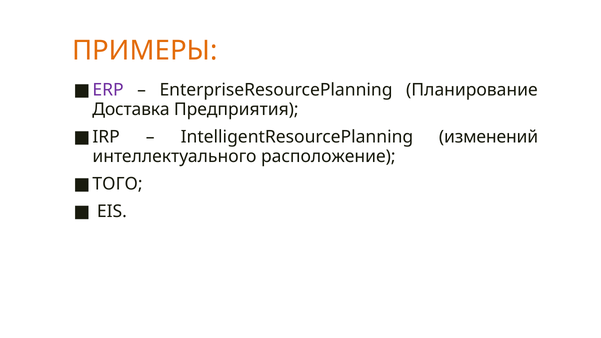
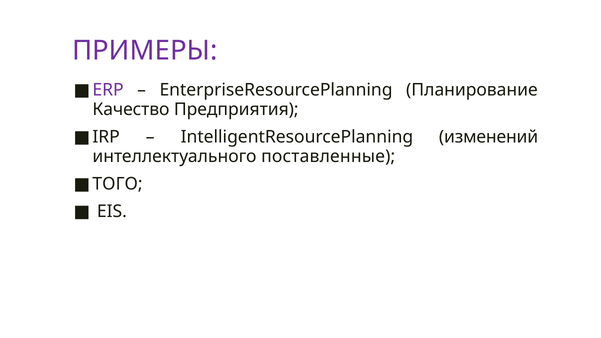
ПРИМЕРЫ colour: orange -> purple
Доставка: Доставка -> Качество
расположение: расположение -> поставленные
